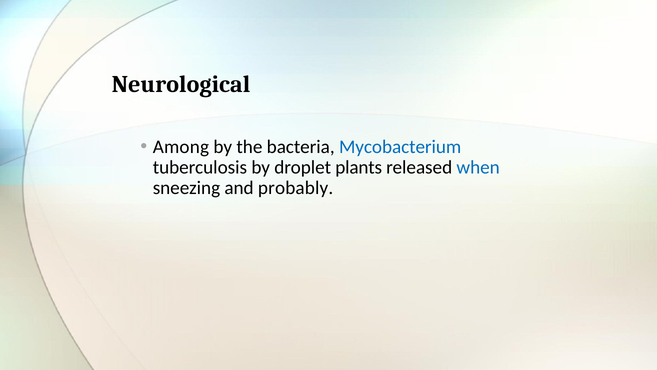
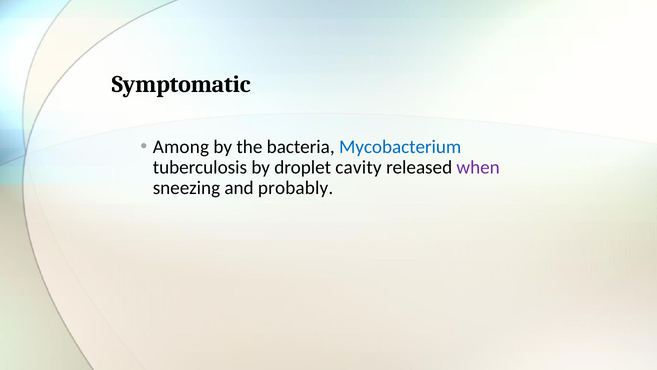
Neurological: Neurological -> Symptomatic
plants: plants -> cavity
when colour: blue -> purple
